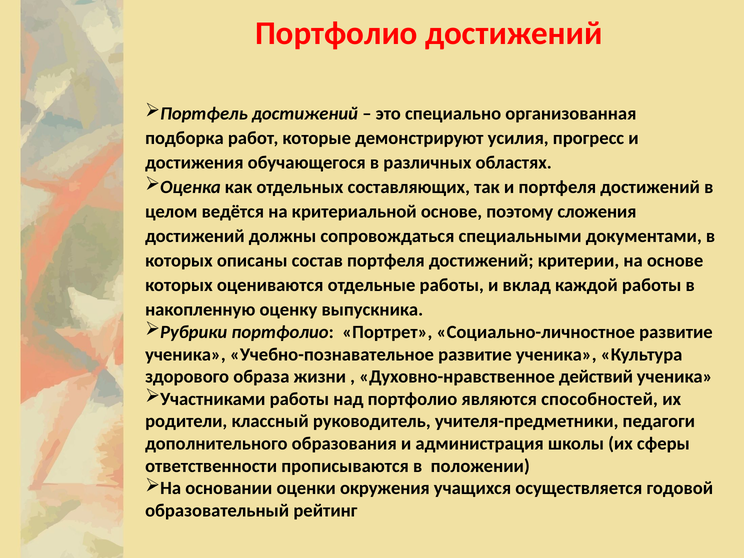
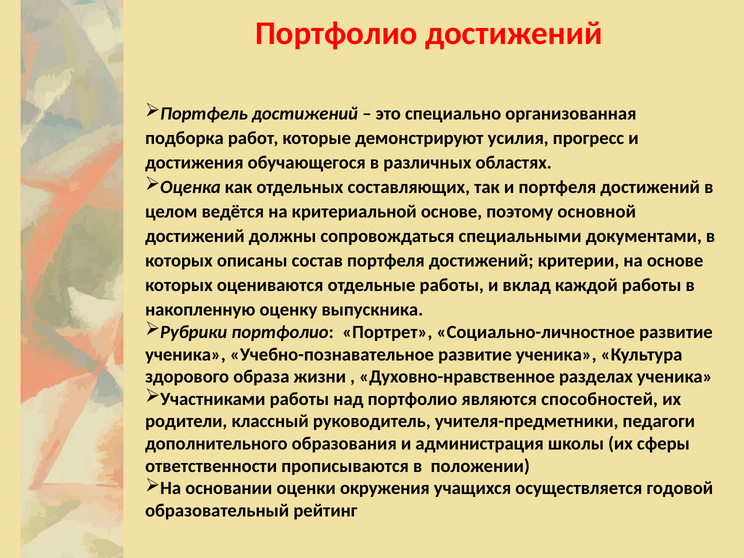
сложения: сложения -> основной
действий: действий -> разделах
